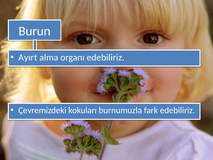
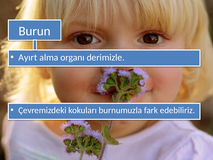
organı edebiliriz: edebiliriz -> derimizle
